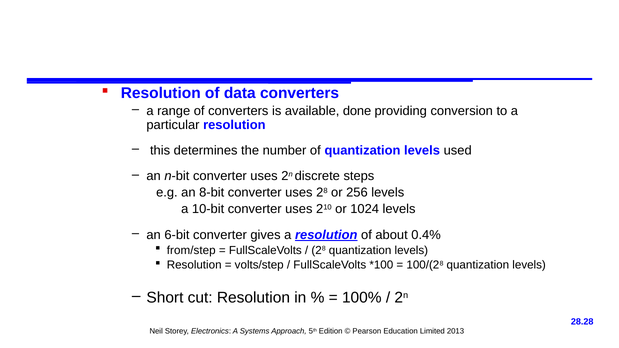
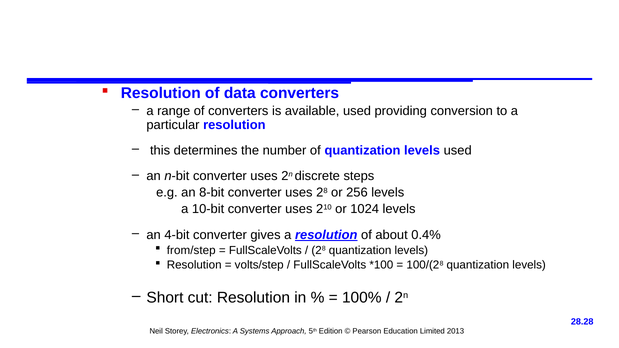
available done: done -> used
6-bit: 6-bit -> 4-bit
